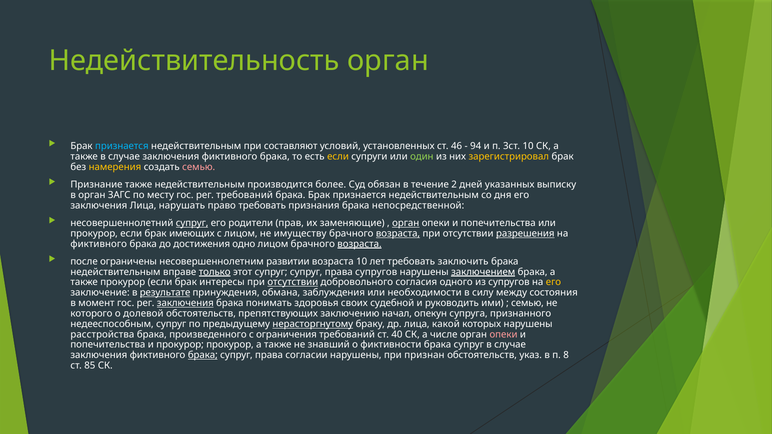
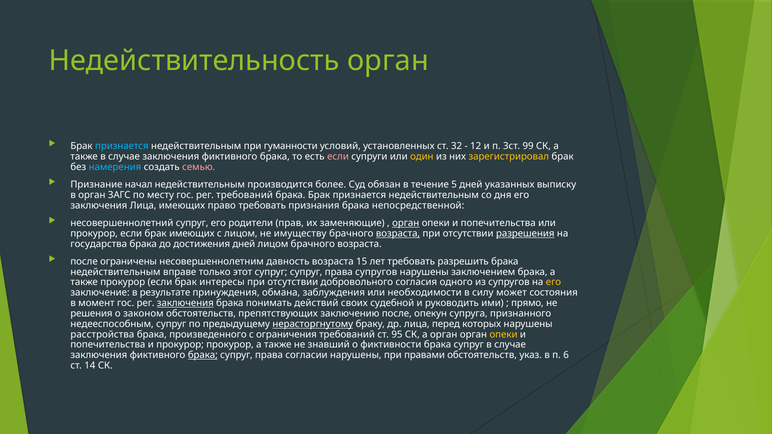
составляют: составляют -> гуманности
46: 46 -> 32
94: 94 -> 12
3ст 10: 10 -> 99
если at (338, 157) colour: yellow -> pink
один colour: light green -> yellow
намерения colour: yellow -> light blue
Признание также: также -> начал
2: 2 -> 5
Лица нарушать: нарушать -> имеющих
супруг at (192, 223) underline: present -> none
фиктивного at (99, 244): фиктивного -> государства
достижения одно: одно -> дней
возраста at (360, 244) underline: present -> none
развитии: развитии -> давность
возраста 10: 10 -> 15
заключить: заключить -> разрешить
только underline: present -> none
заключением underline: present -> none
отсутствии at (293, 282) underline: present -> none
результате underline: present -> none
между: между -> может
здоровья: здоровья -> действий
семью at (527, 303): семью -> прямо
которого: которого -> решения
долевой: долевой -> законом
заключению начал: начал -> после
какой: какой -> перед
40: 40 -> 95
а числе: числе -> орган
опеки at (504, 335) colour: pink -> yellow
признан: признан -> правами
8: 8 -> 6
85: 85 -> 14
